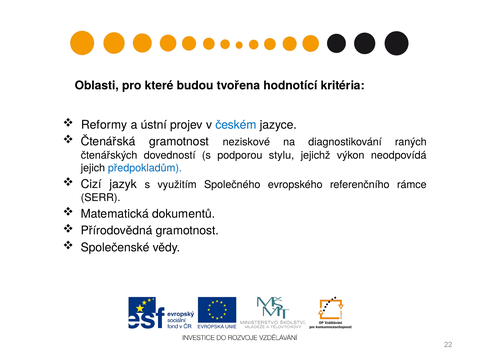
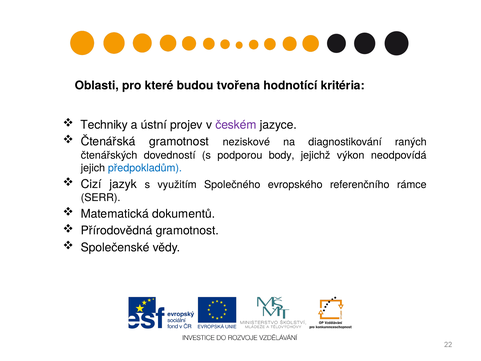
Reformy: Reformy -> Techniky
českém colour: blue -> purple
stylu: stylu -> body
